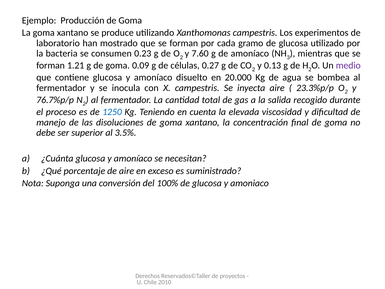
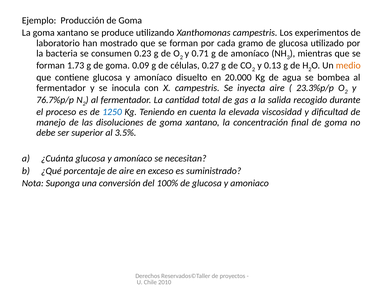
7.60: 7.60 -> 0.71
1.21: 1.21 -> 1.73
medio colour: purple -> orange
